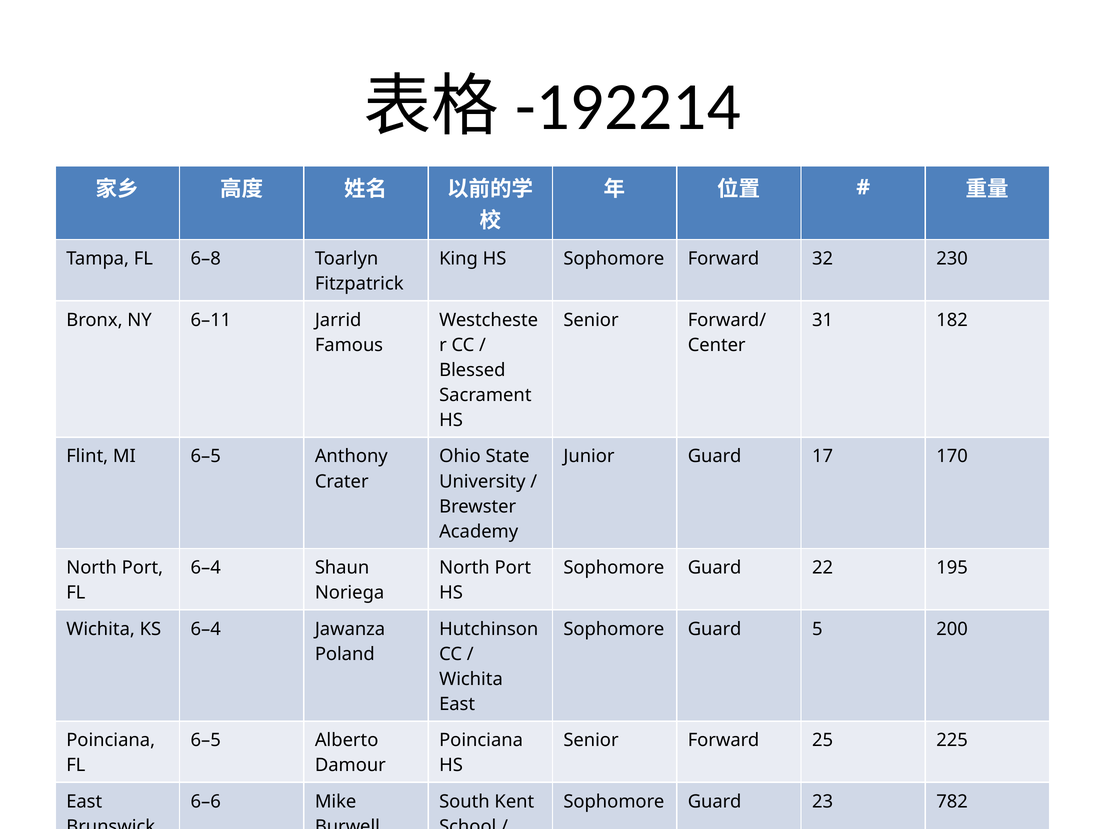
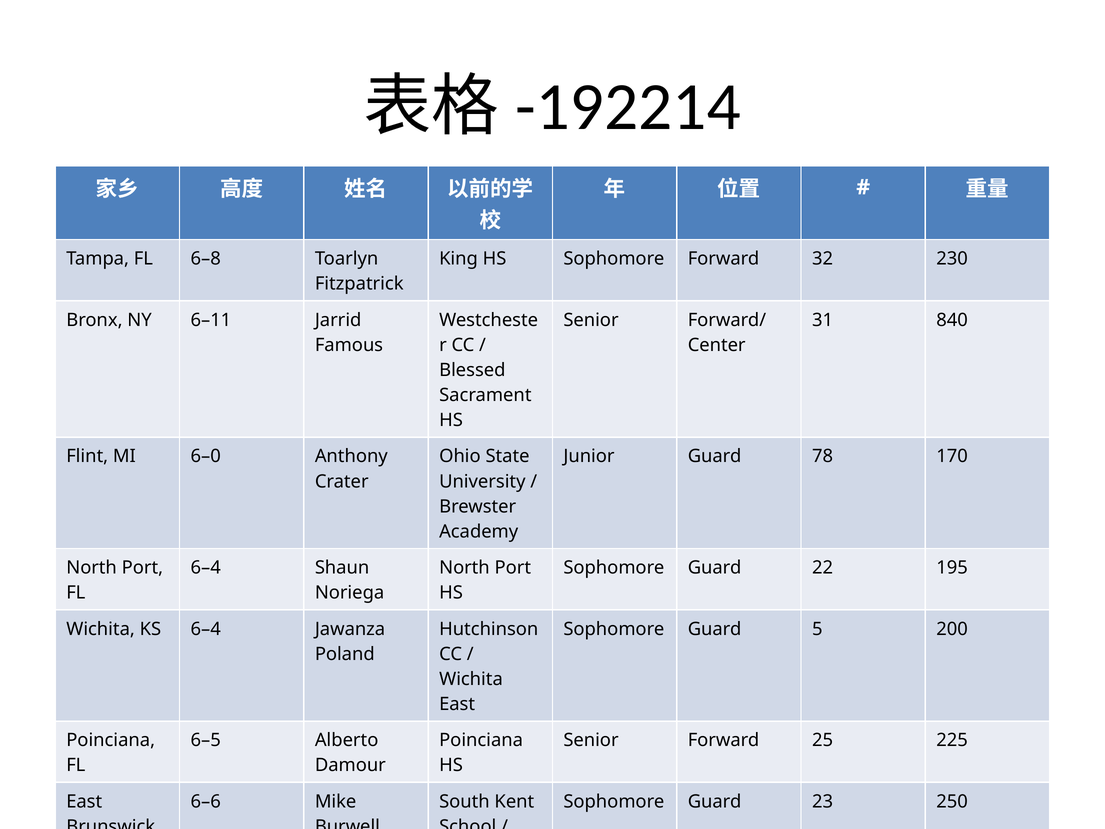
182: 182 -> 840
Flint MI 6–5: 6–5 -> 6–0
17: 17 -> 78
782: 782 -> 250
